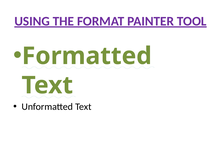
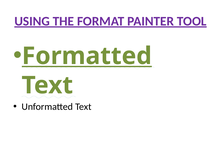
Formatted underline: none -> present
